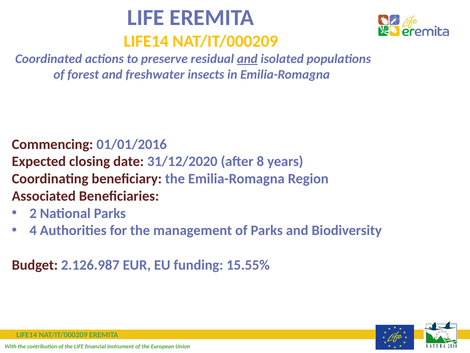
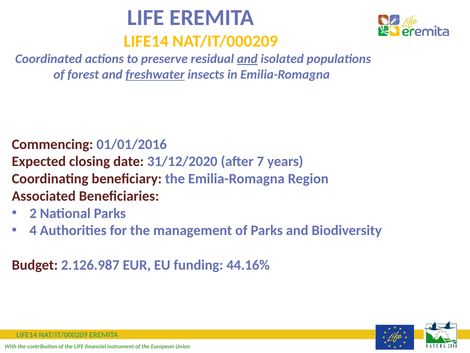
freshwater underline: none -> present
8: 8 -> 7
15.55%: 15.55% -> 44.16%
